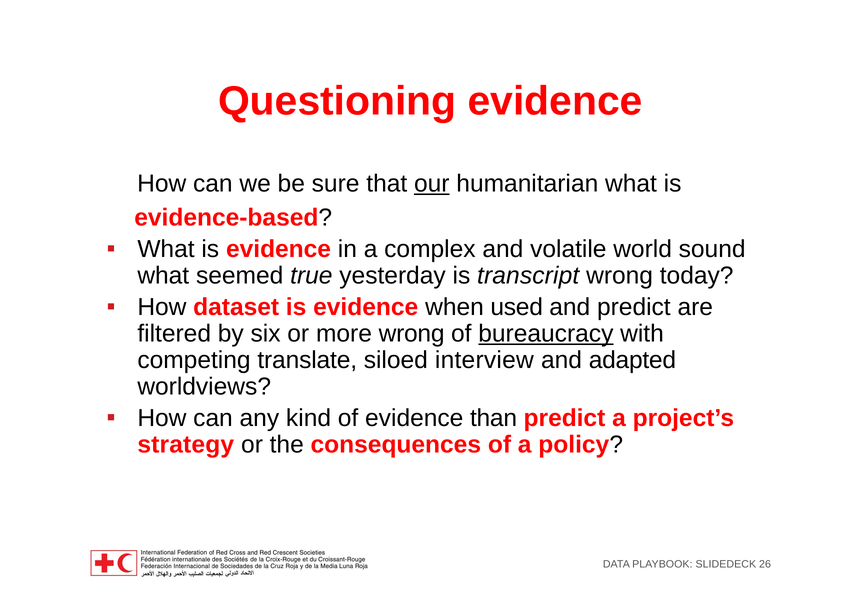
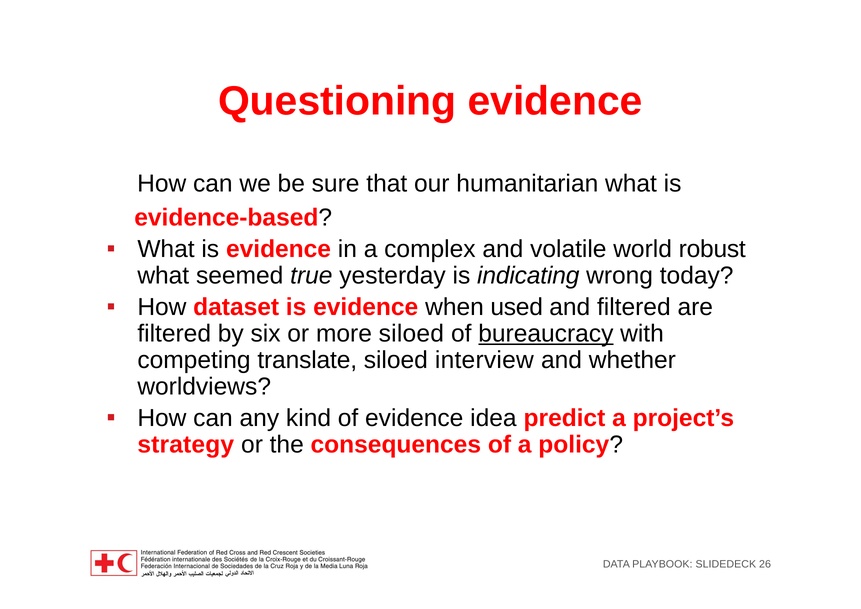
our underline: present -> none
sound: sound -> robust
transcript: transcript -> indicating
and predict: predict -> filtered
more wrong: wrong -> siloed
adapted: adapted -> whether
than: than -> idea
